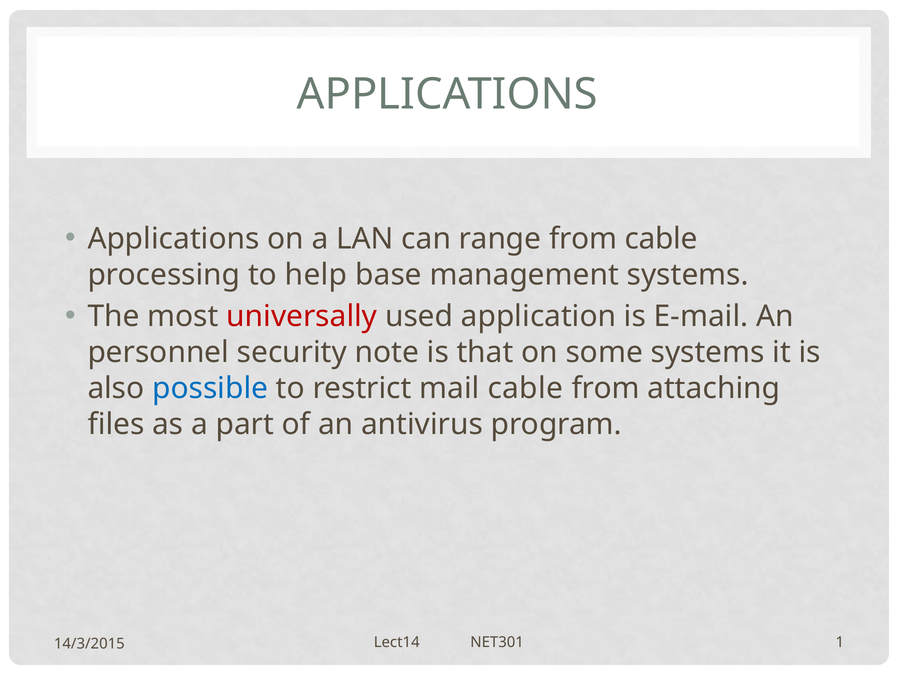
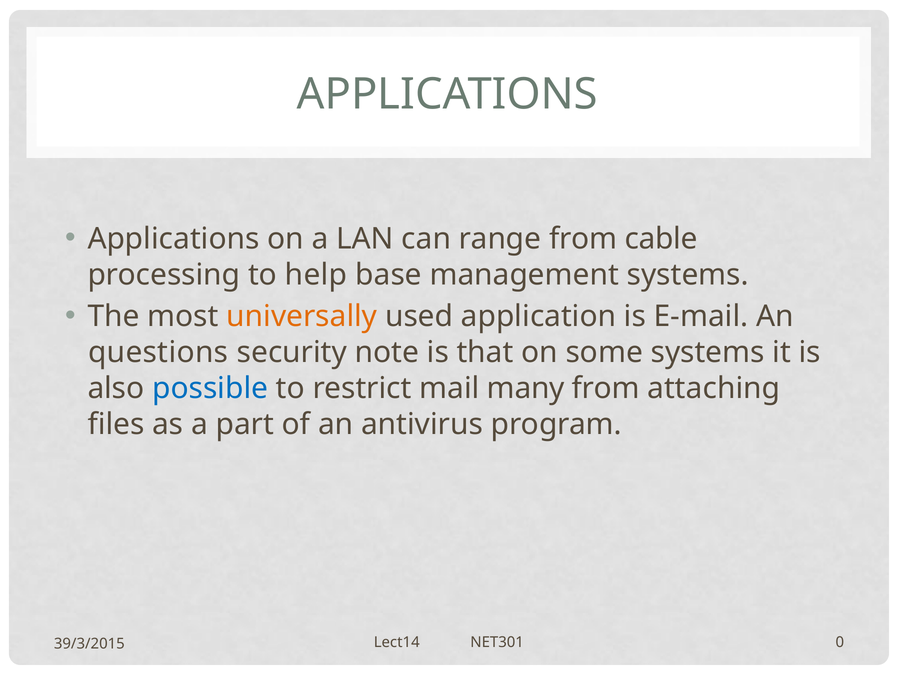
universally colour: red -> orange
personnel: personnel -> questions
mail cable: cable -> many
1: 1 -> 0
14/3/2015: 14/3/2015 -> 39/3/2015
